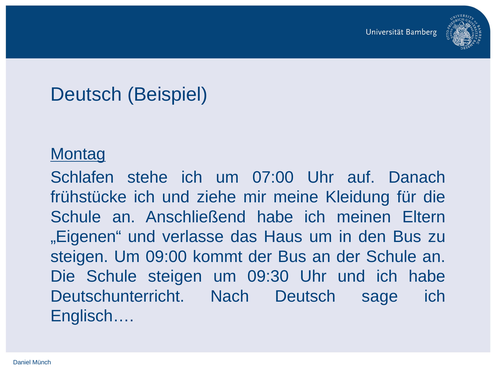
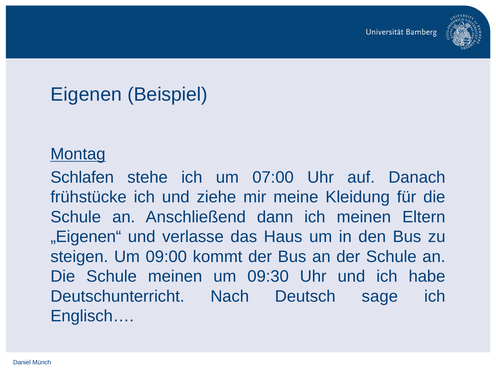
Deutsch at (86, 94): Deutsch -> Eigenen
Anschließend habe: habe -> dann
Schule steigen: steigen -> meinen
